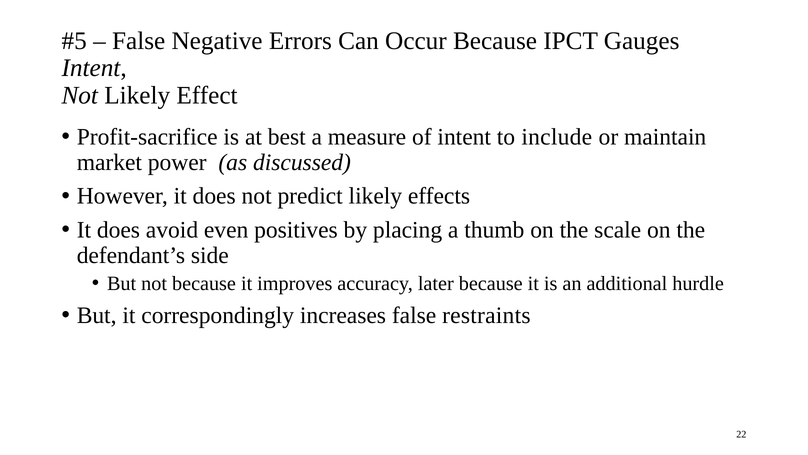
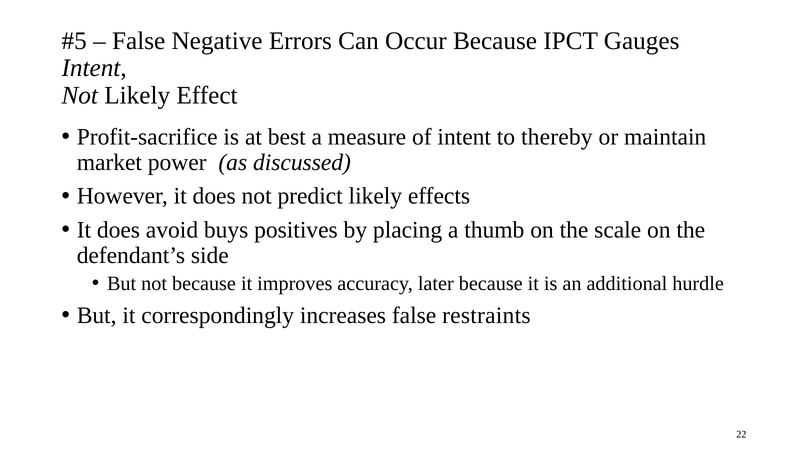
include: include -> thereby
even: even -> buys
